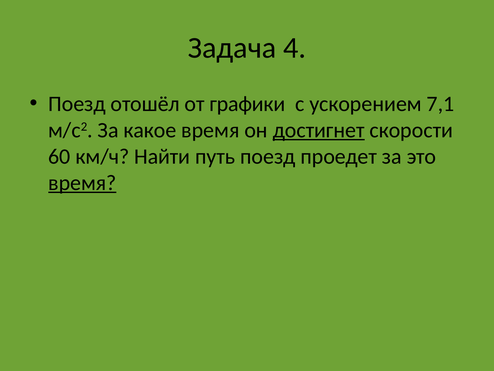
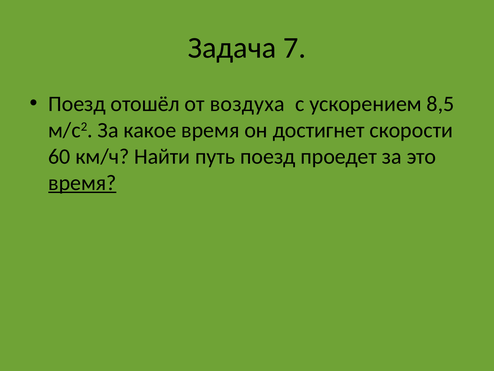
4: 4 -> 7
графики: графики -> воздуха
7,1: 7,1 -> 8,5
достигнет underline: present -> none
